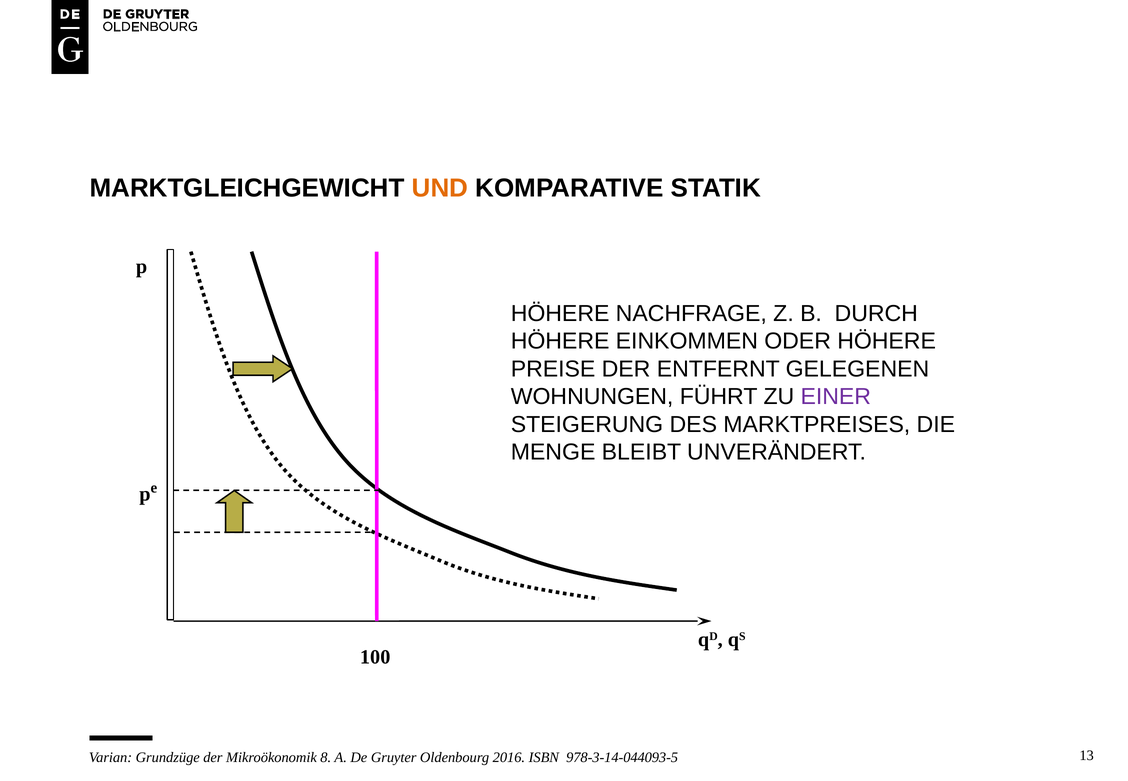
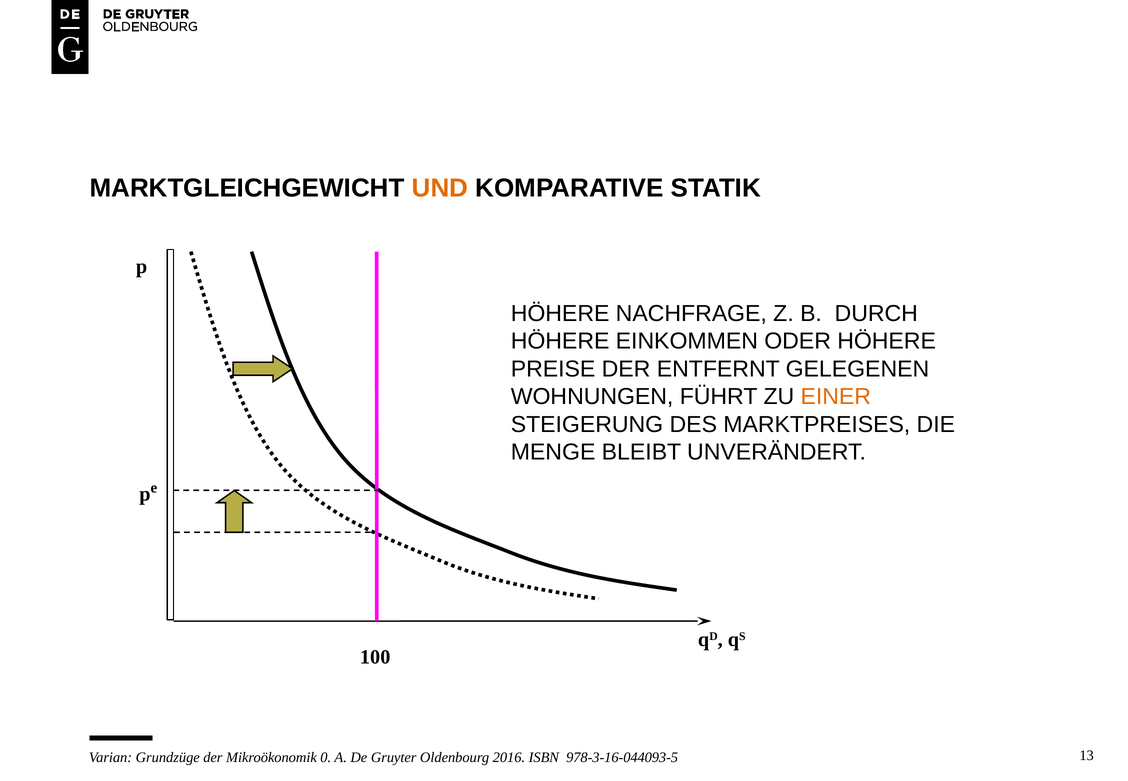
EINER colour: purple -> orange
8: 8 -> 0
978-3-14-044093-5: 978-3-14-044093-5 -> 978-3-16-044093-5
